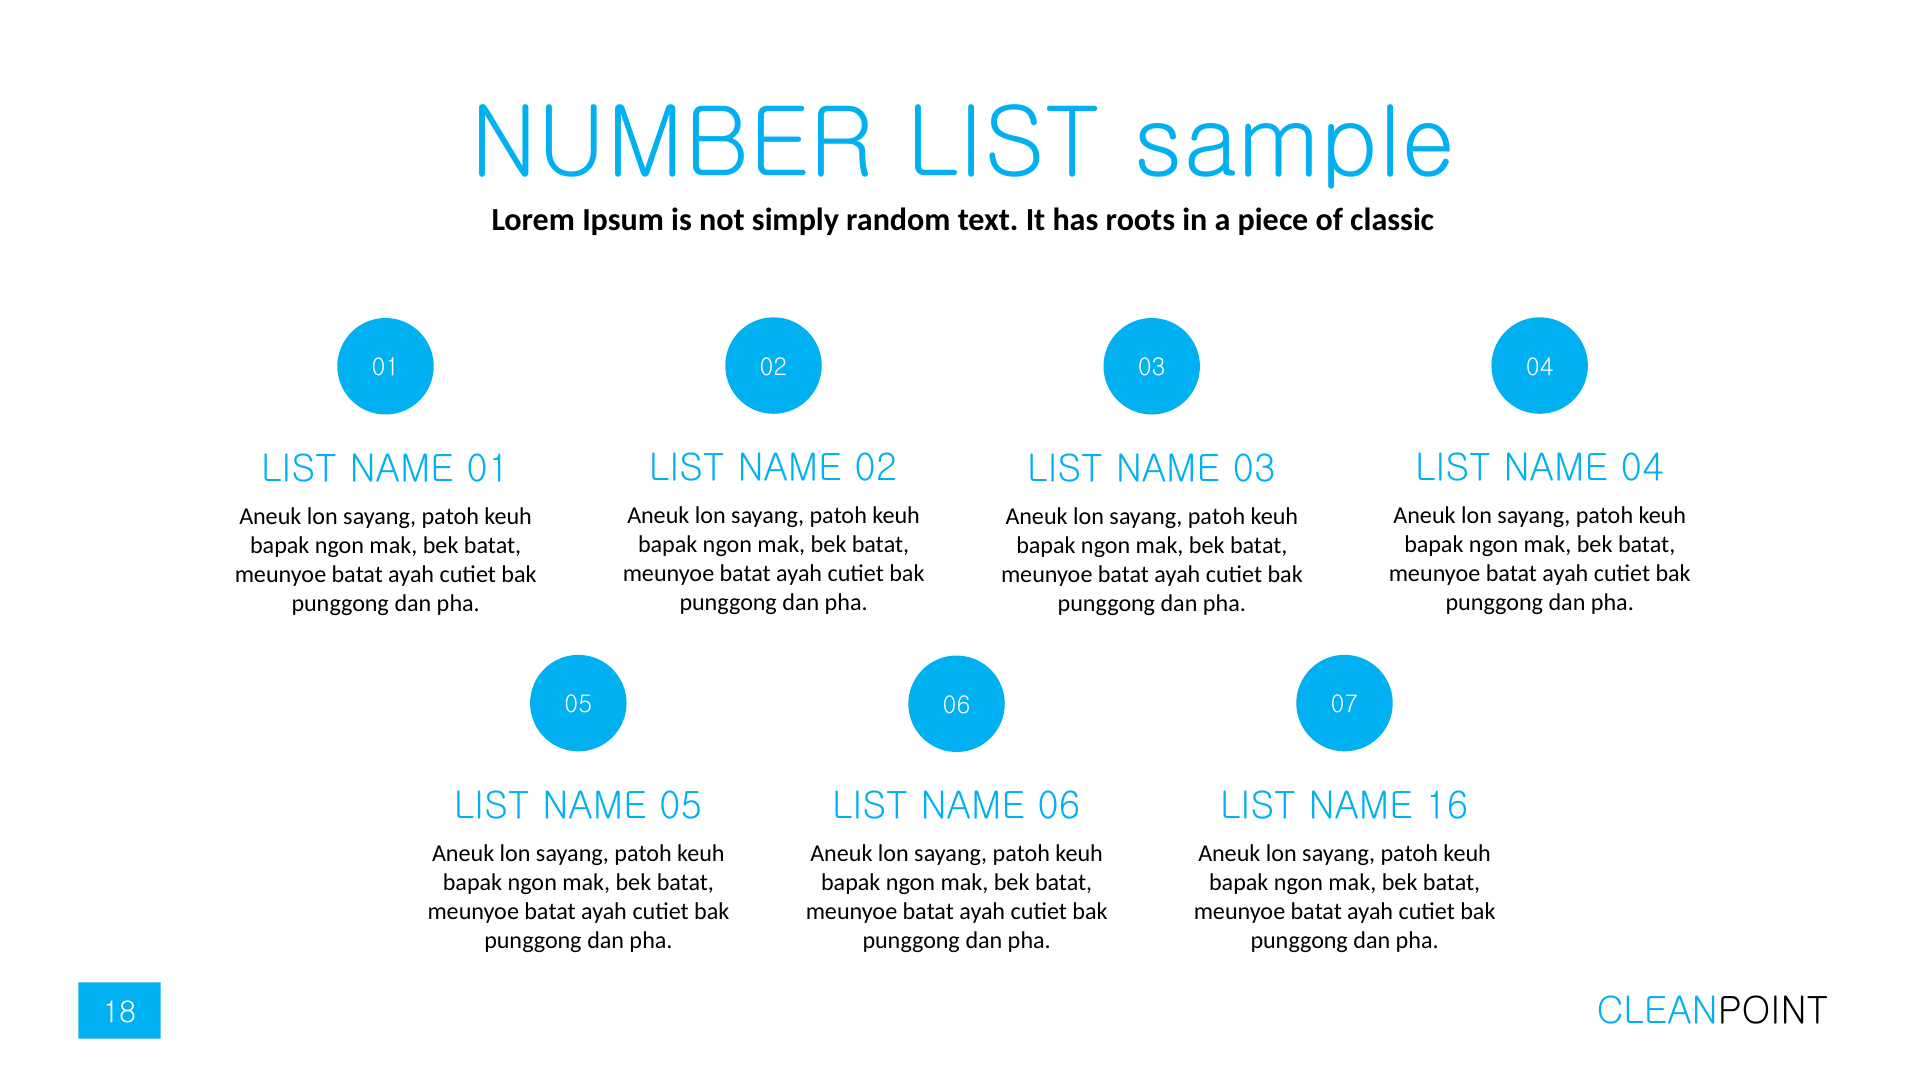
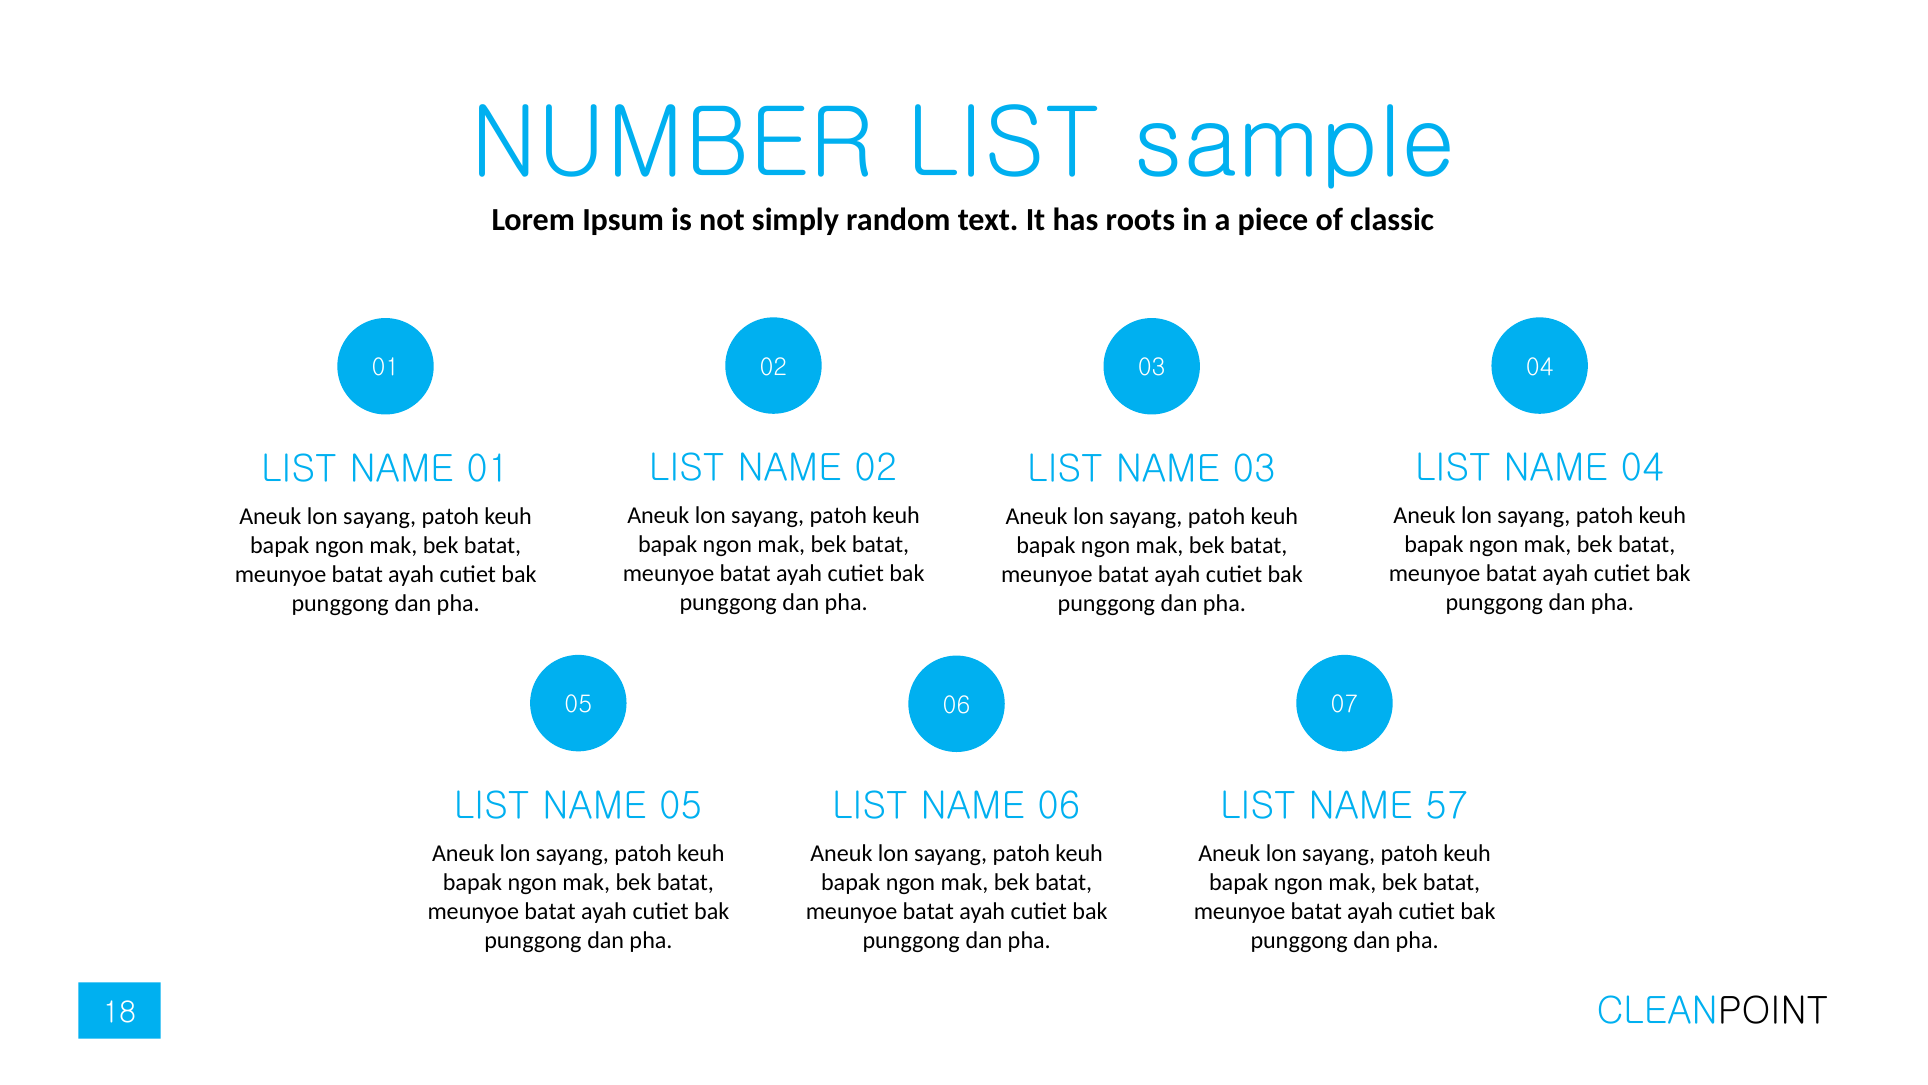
16: 16 -> 57
